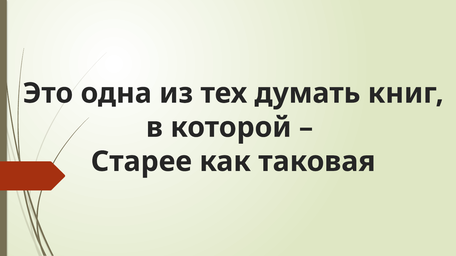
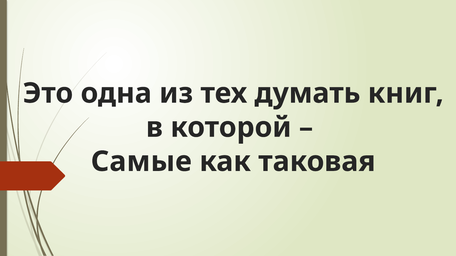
Старее: Старее -> Самые
